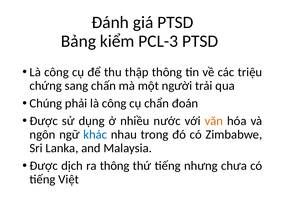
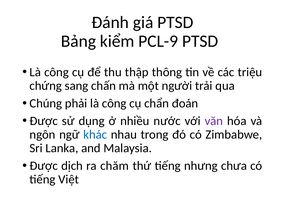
PCL-3: PCL-3 -> PCL-9
văn colour: orange -> purple
ra thông: thông -> chăm
